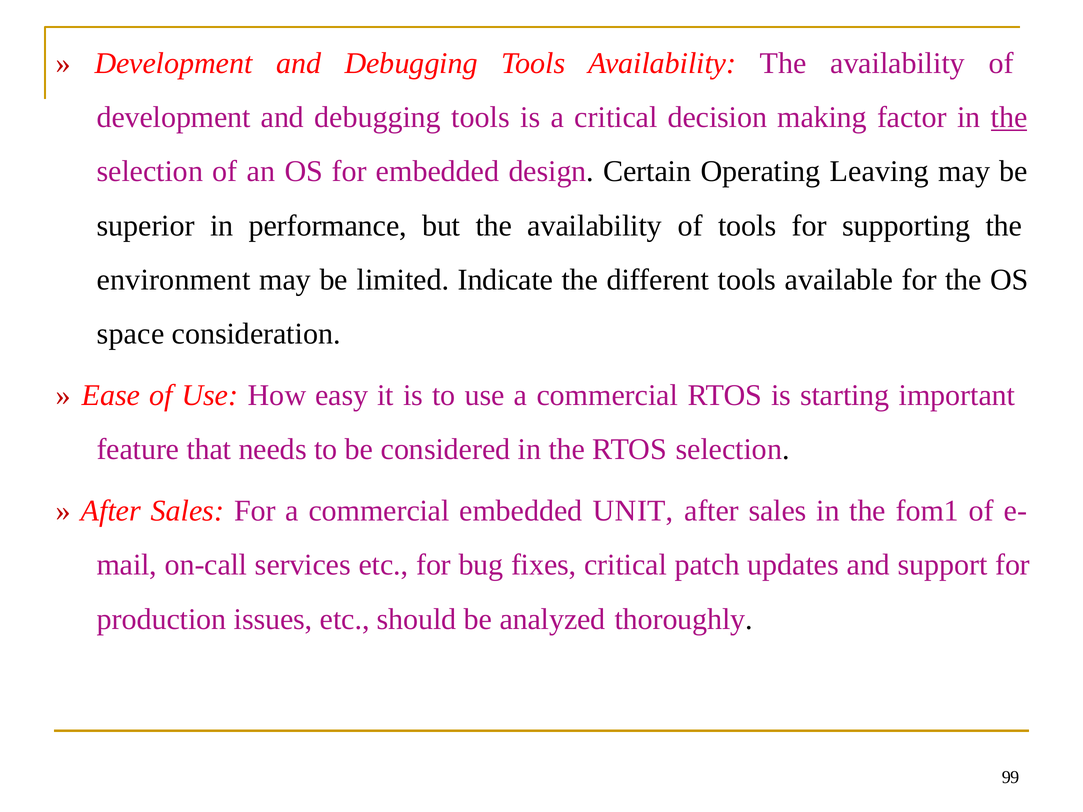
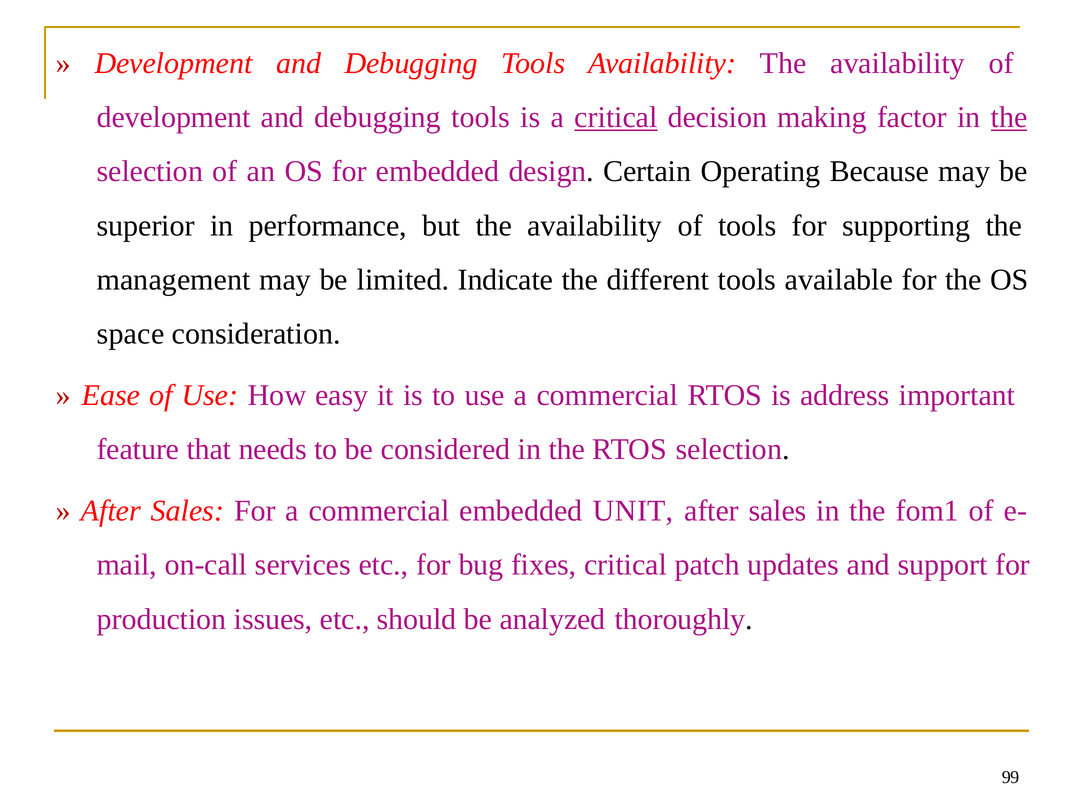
critical at (616, 117) underline: none -> present
Leaving: Leaving -> Because
environment: environment -> management
starting: starting -> address
